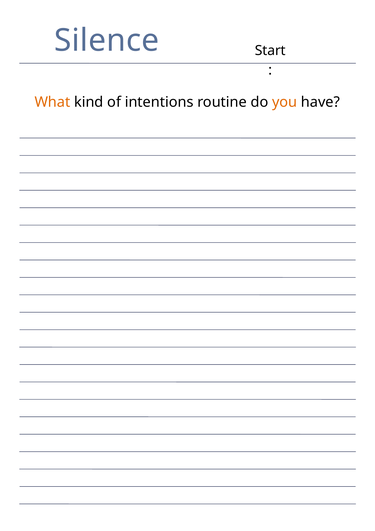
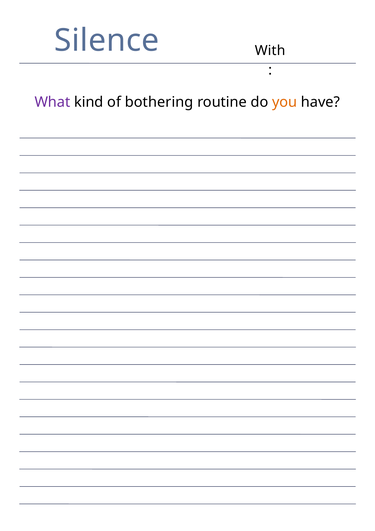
Start: Start -> With
What colour: orange -> purple
intentions: intentions -> bothering
